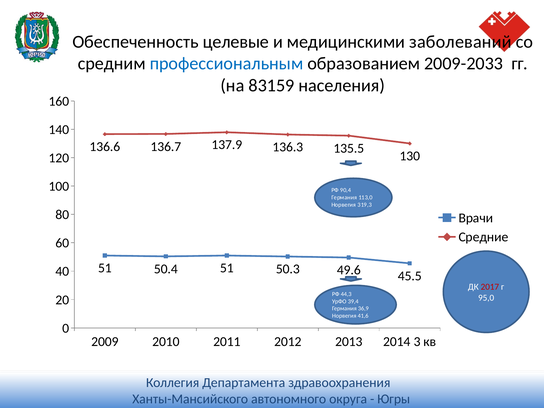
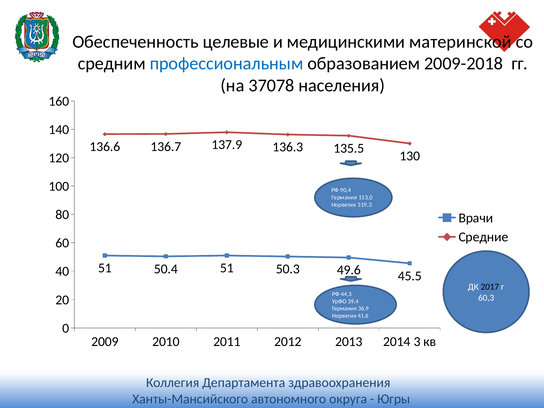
заболеваний: заболеваний -> материнской
2009-2033: 2009-2033 -> 2009-2018
83159: 83159 -> 37078
2017 colour: red -> black
95,0: 95,0 -> 60,3
